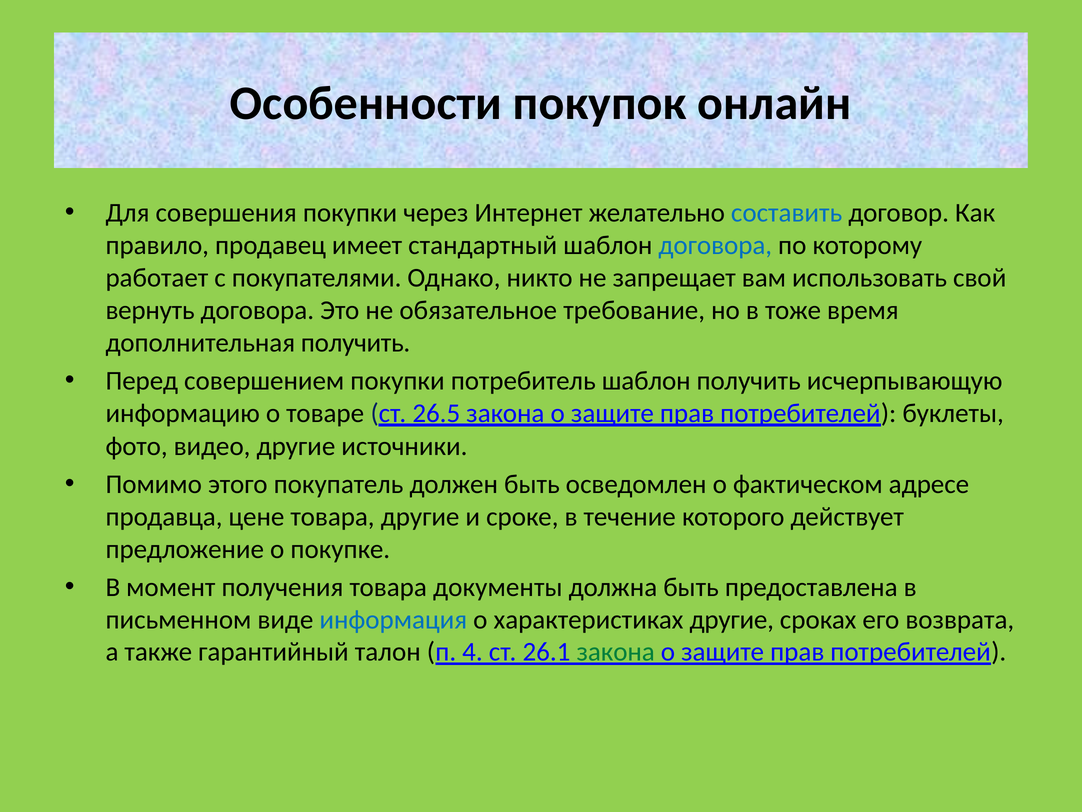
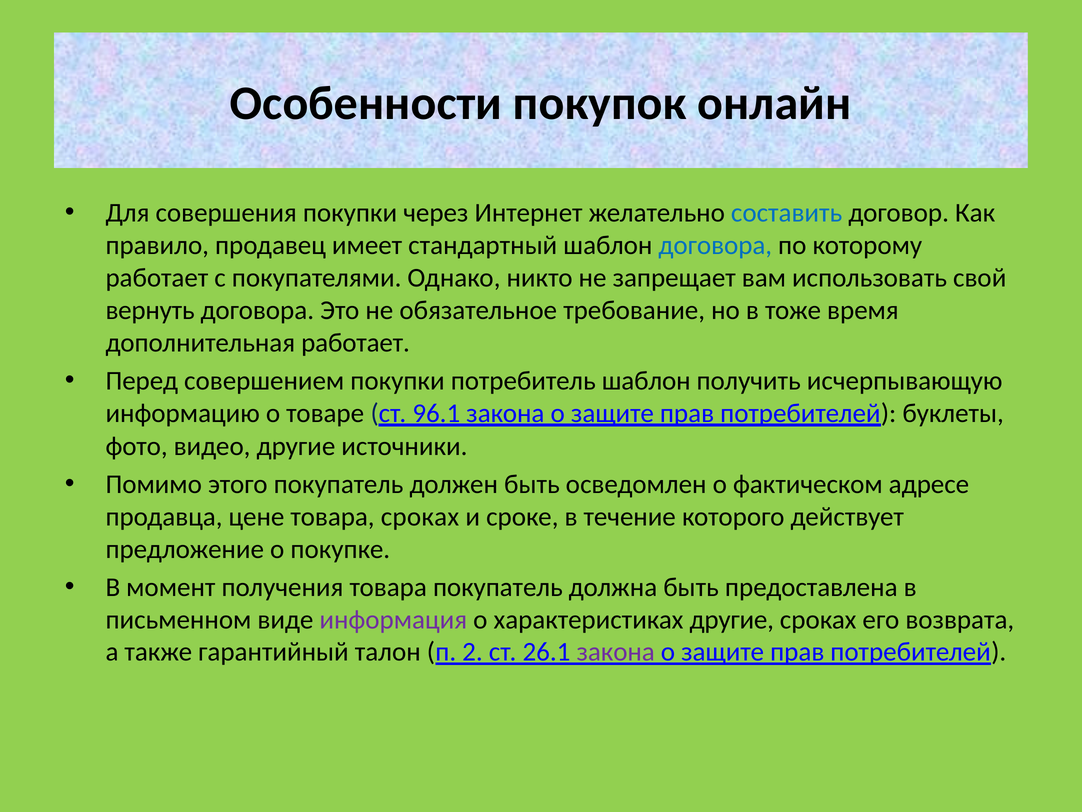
дополнительная получить: получить -> работает
26.5: 26.5 -> 96.1
товара другие: другие -> сроках
товара документы: документы -> покупатель
информация colour: blue -> purple
4: 4 -> 2
закона at (616, 652) colour: green -> purple
